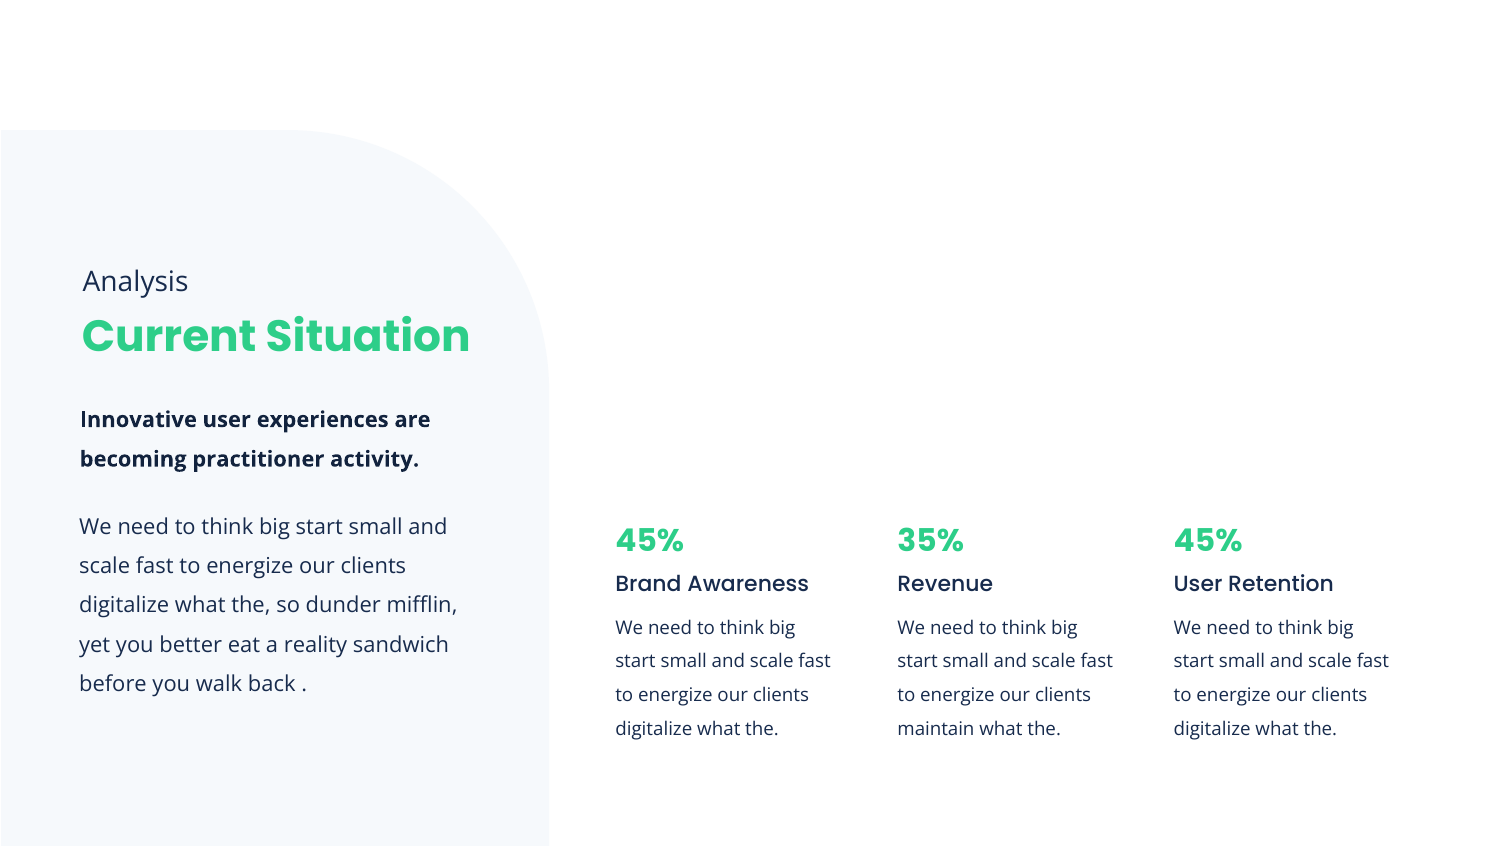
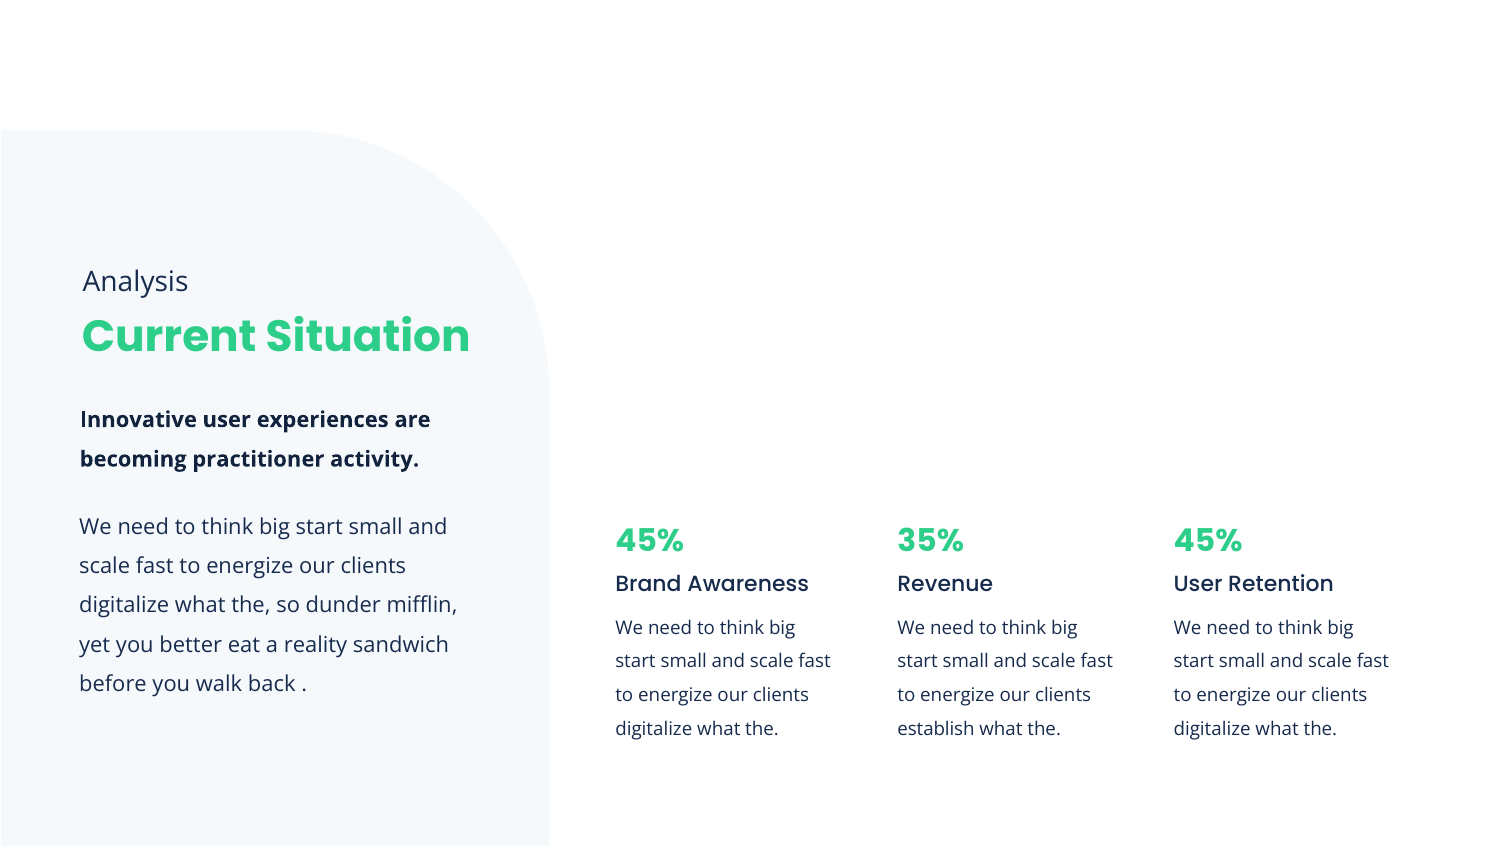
maintain: maintain -> establish
